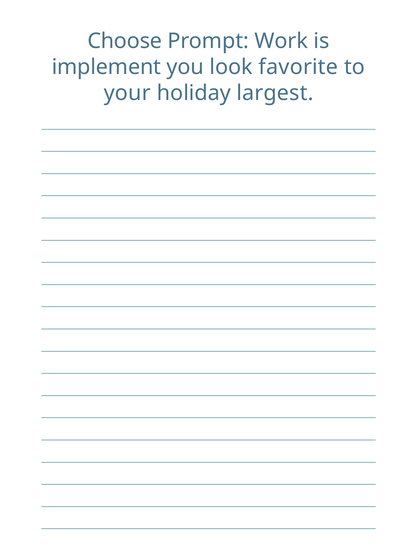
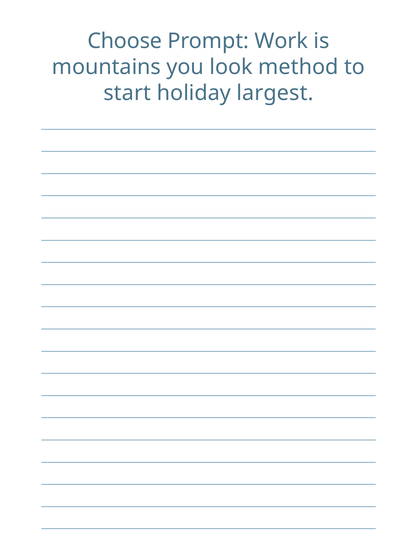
implement: implement -> mountains
favorite: favorite -> method
your: your -> start
